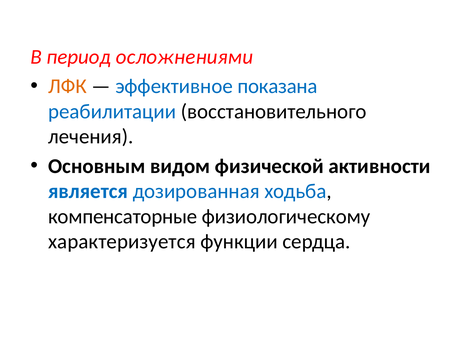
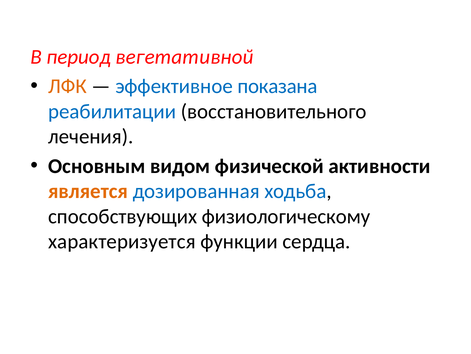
осложнениями: осложнениями -> вегетативной
является colour: blue -> orange
компенсаторные: компенсаторные -> способствующих
